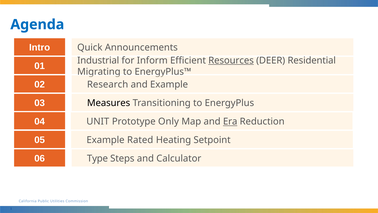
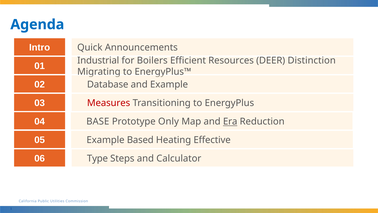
Inform: Inform -> Boilers
Resources underline: present -> none
Residential: Residential -> Distinction
Research: Research -> Database
Measures colour: black -> red
UNIT: UNIT -> BASE
Rated: Rated -> Based
Setpoint: Setpoint -> Effective
